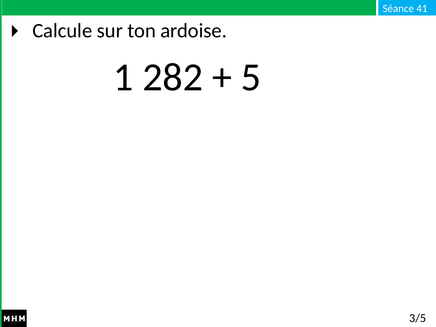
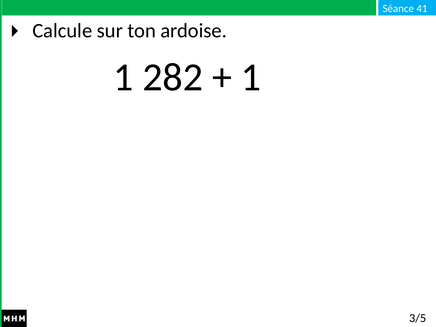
5 at (251, 77): 5 -> 1
